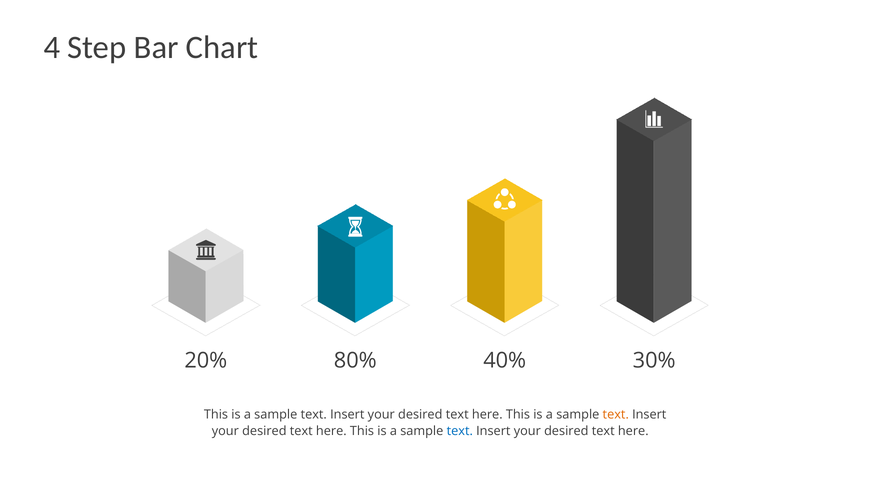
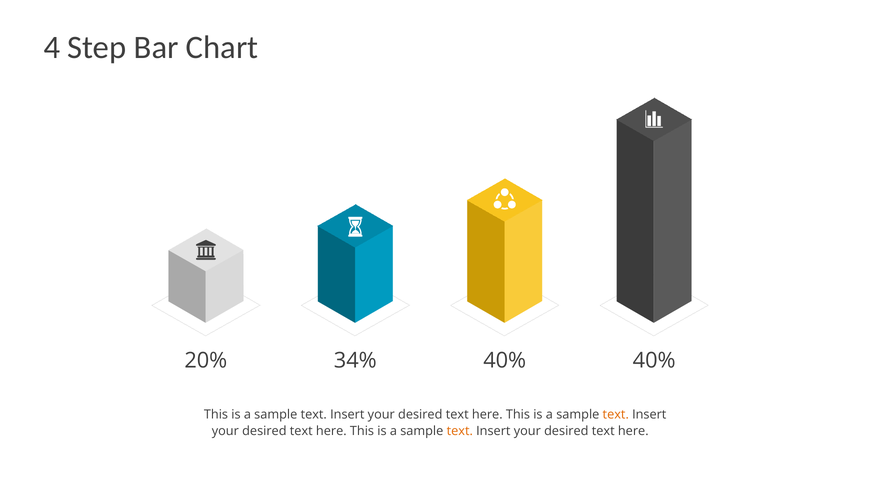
80%: 80% -> 34%
40% 30%: 30% -> 40%
text at (460, 431) colour: blue -> orange
